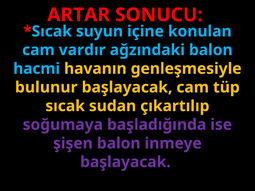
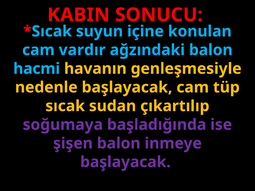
ARTAR: ARTAR -> KABIN
bulunur: bulunur -> nedenle
